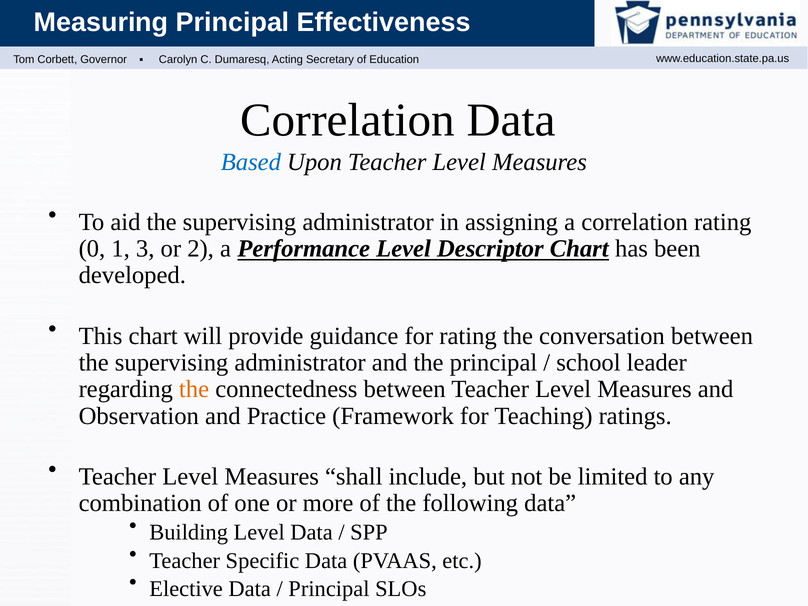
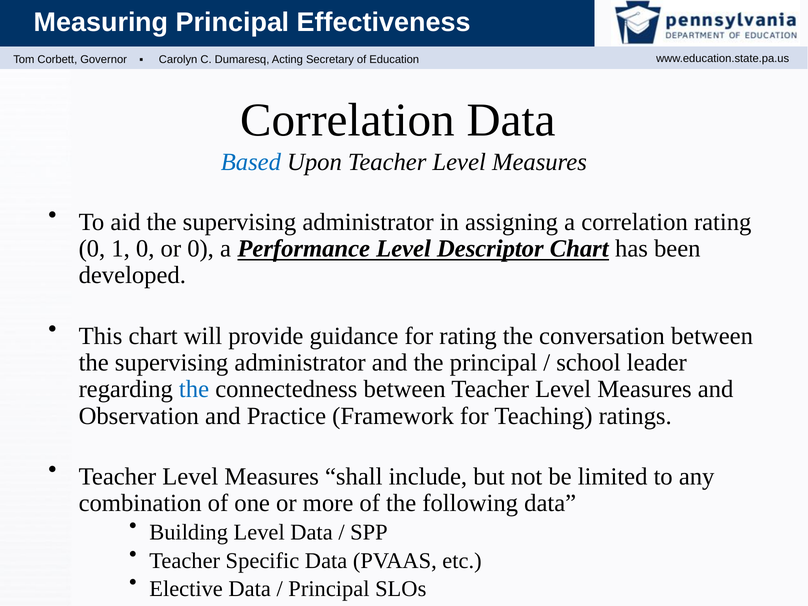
1 3: 3 -> 0
or 2: 2 -> 0
the at (194, 389) colour: orange -> blue
